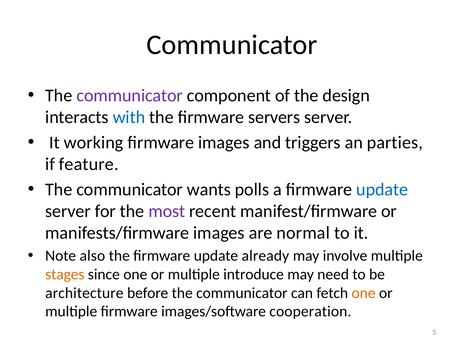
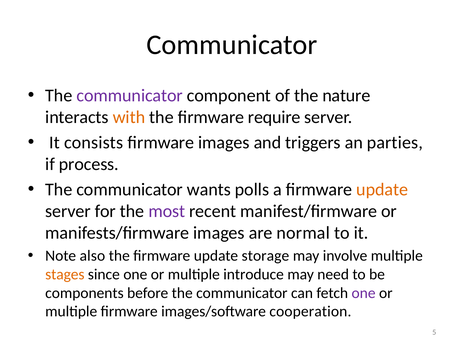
design: design -> nature
with colour: blue -> orange
servers: servers -> require
working: working -> consists
feature: feature -> process
update at (382, 190) colour: blue -> orange
already: already -> storage
architecture: architecture -> components
one at (364, 293) colour: orange -> purple
